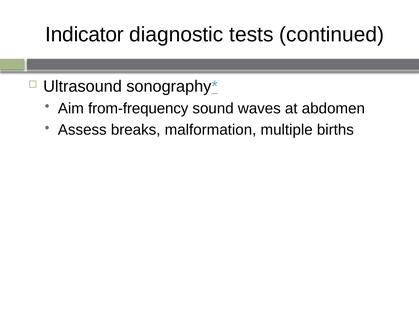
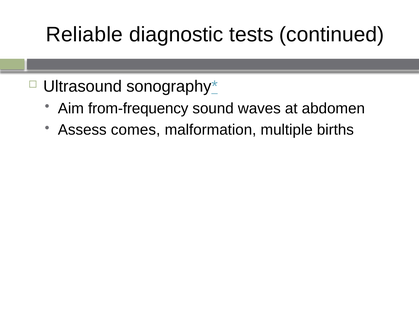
Indicator: Indicator -> Reliable
breaks: breaks -> comes
